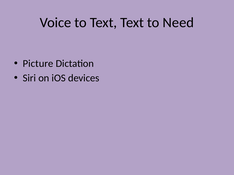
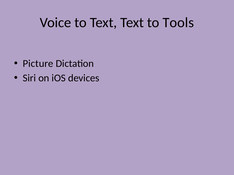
Need: Need -> Tools
